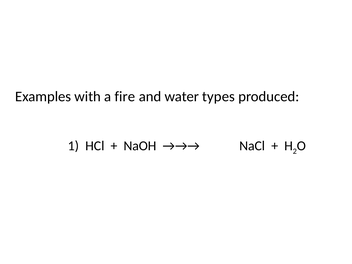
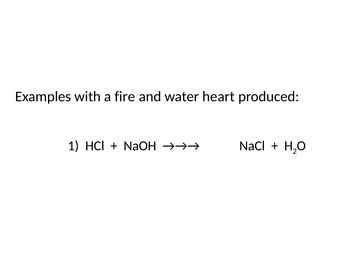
types: types -> heart
